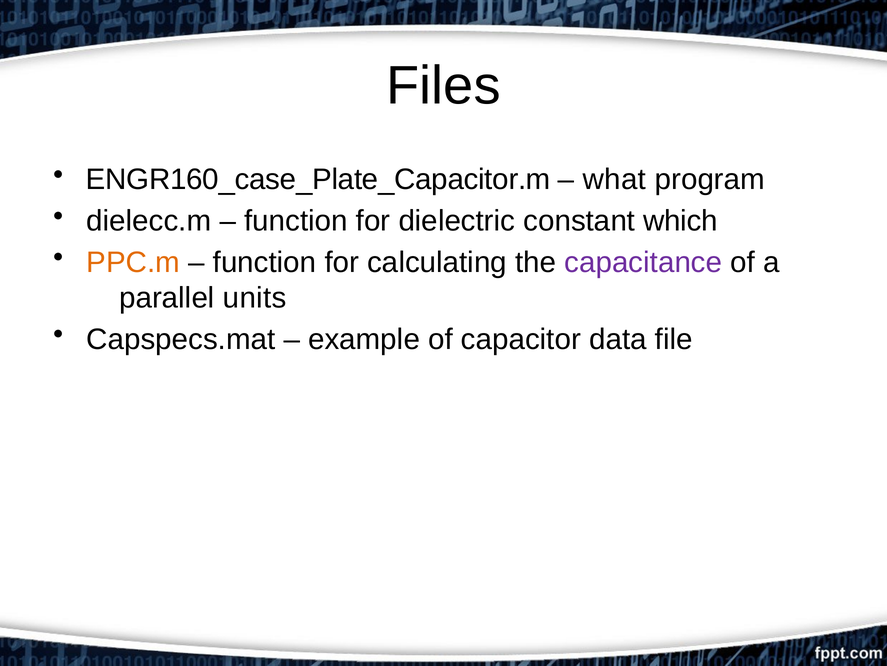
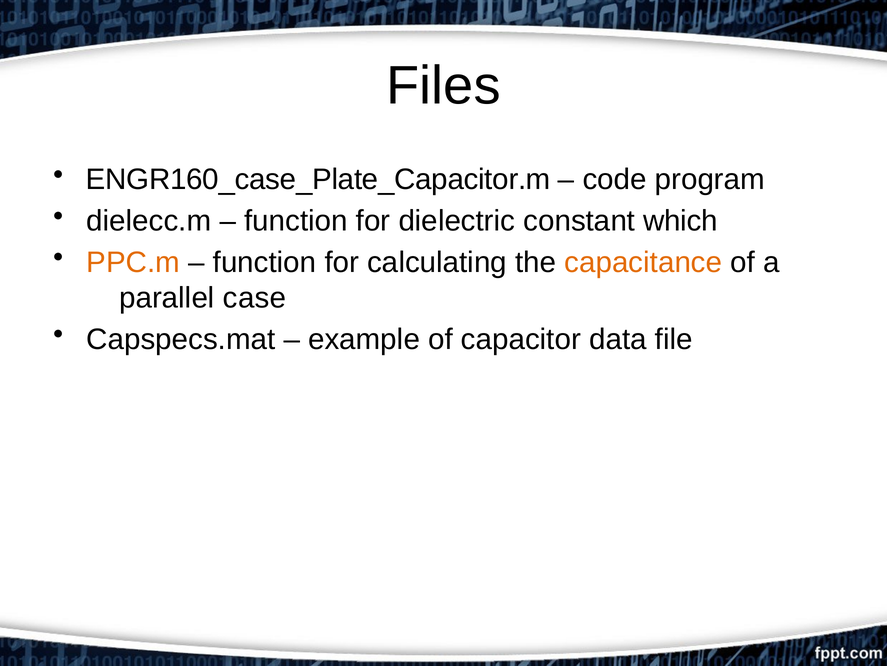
what: what -> code
capacitance colour: purple -> orange
units: units -> case
